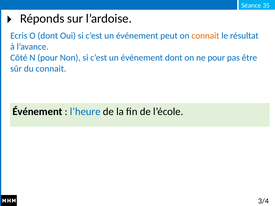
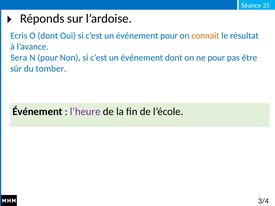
événement peut: peut -> pour
Côté: Côté -> Sera
du connait: connait -> tomber
l’heure colour: blue -> purple
